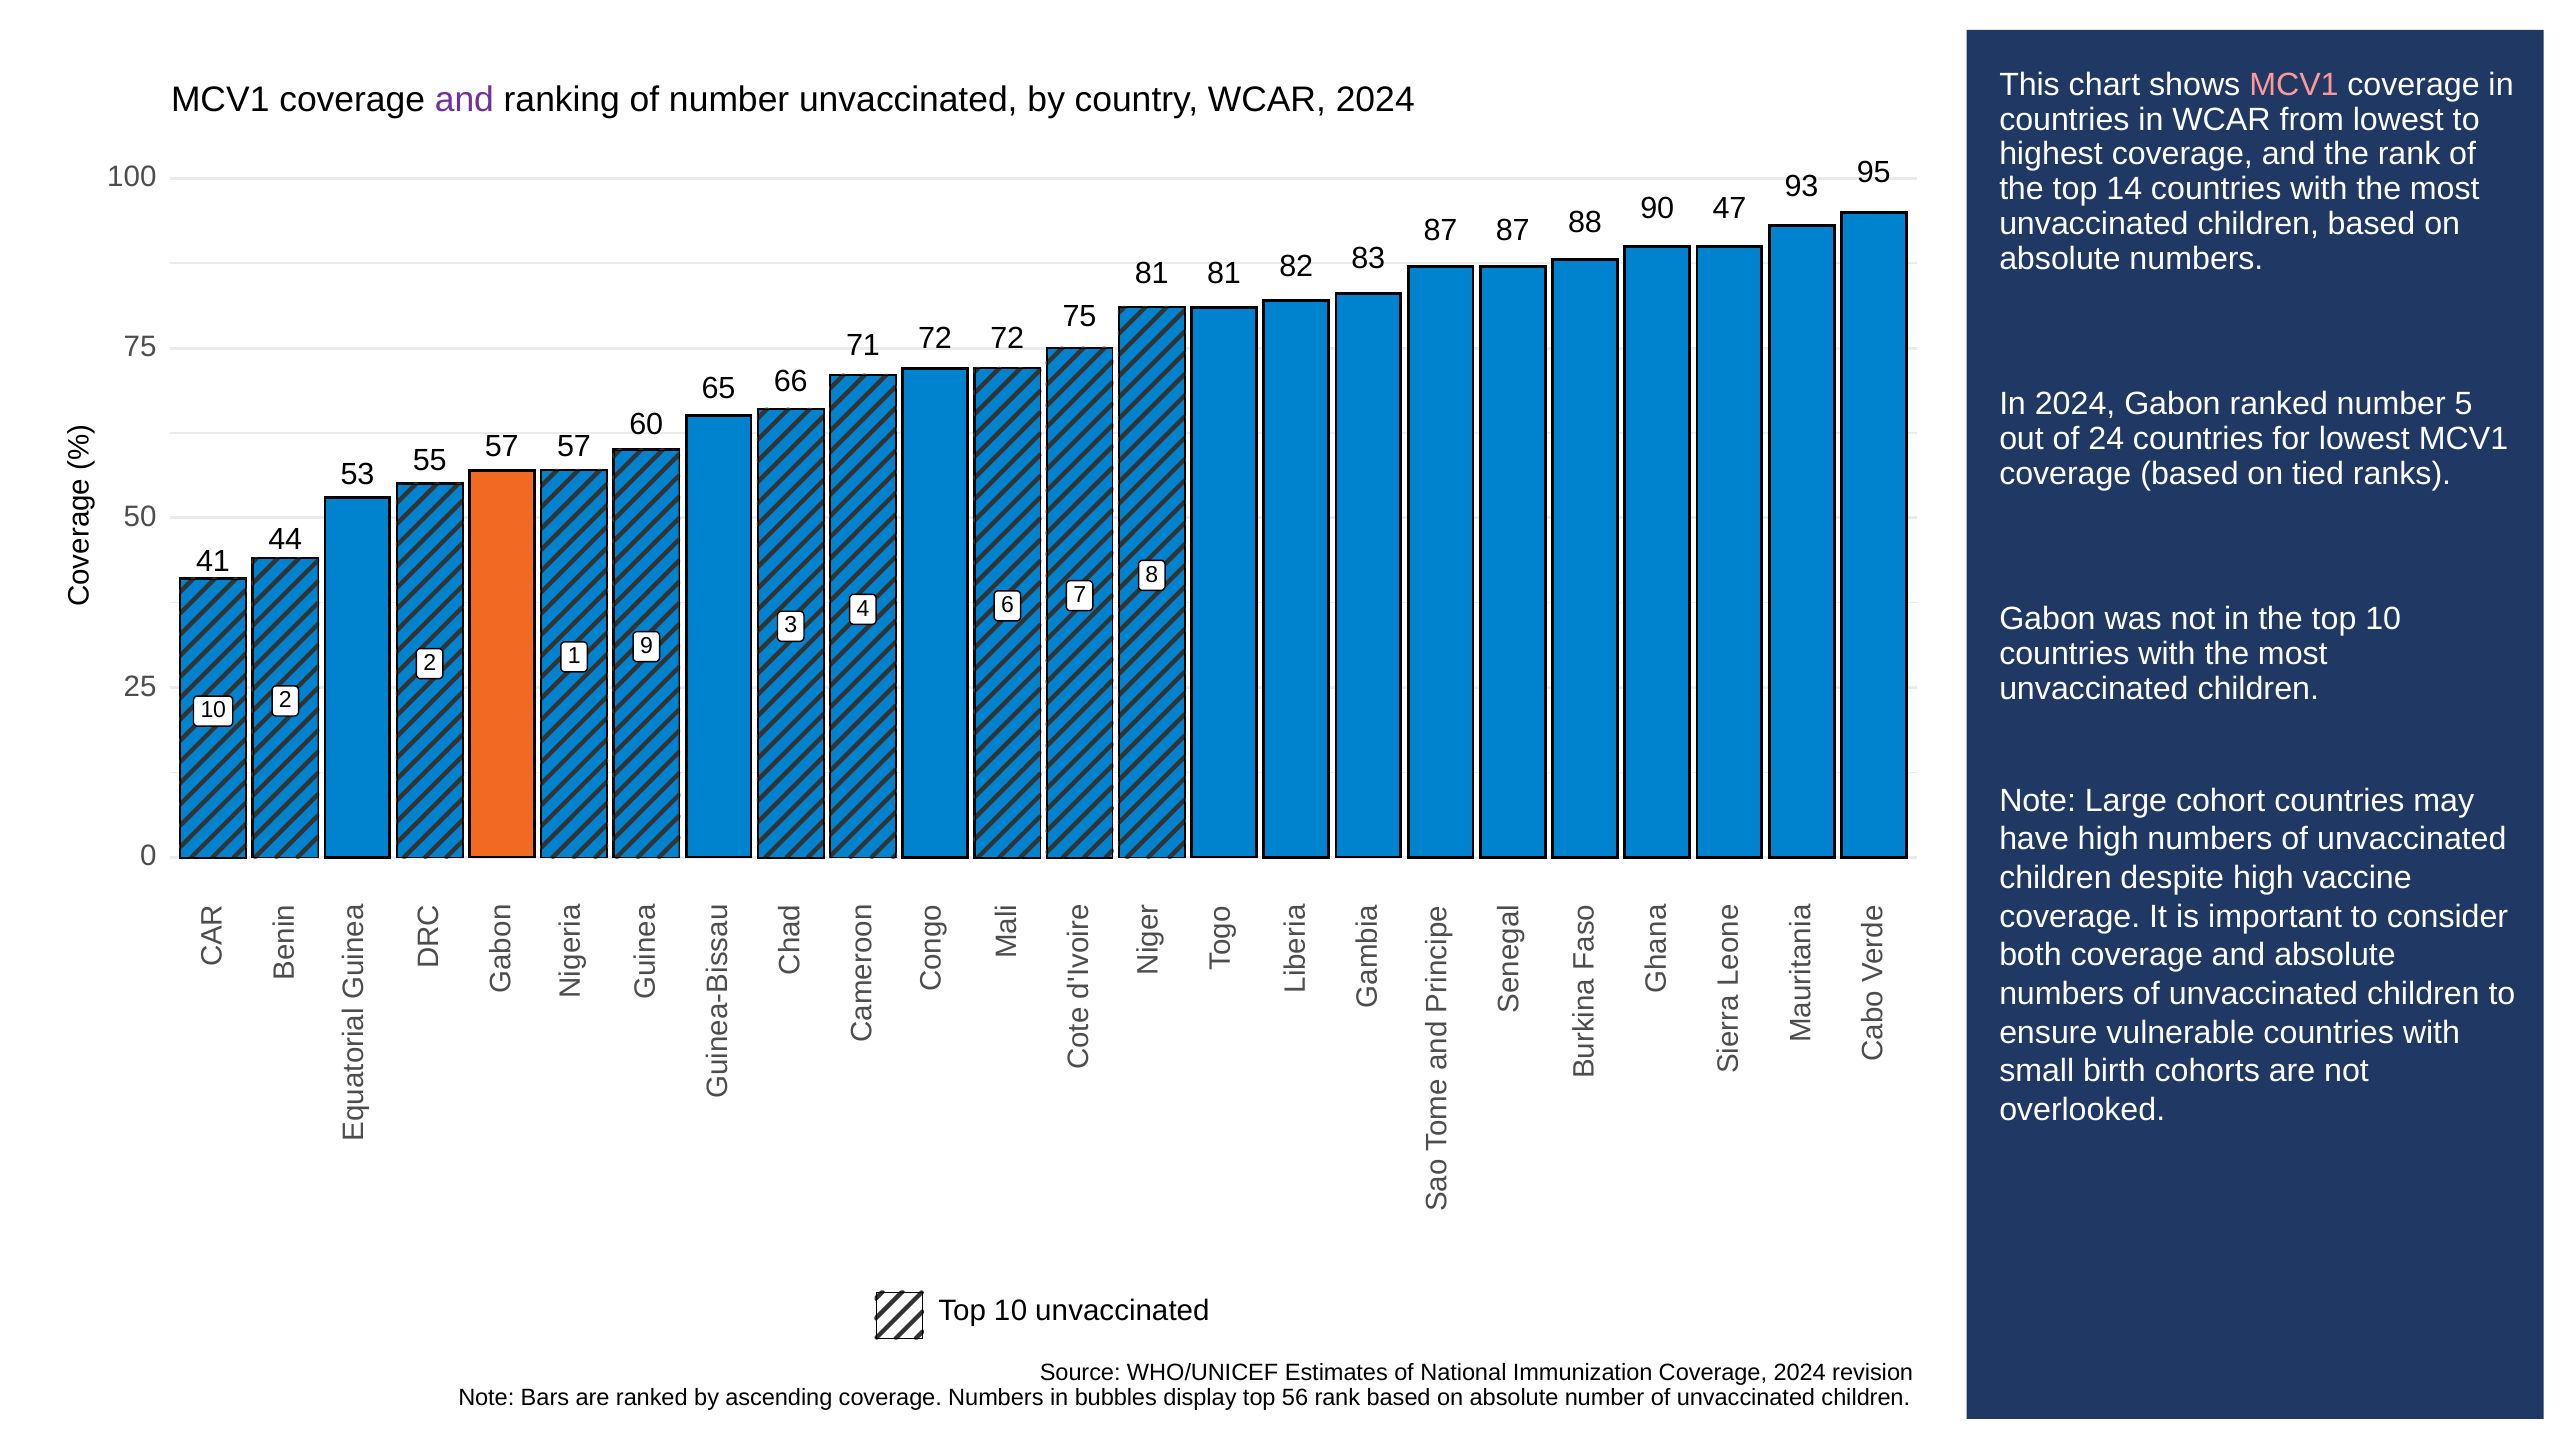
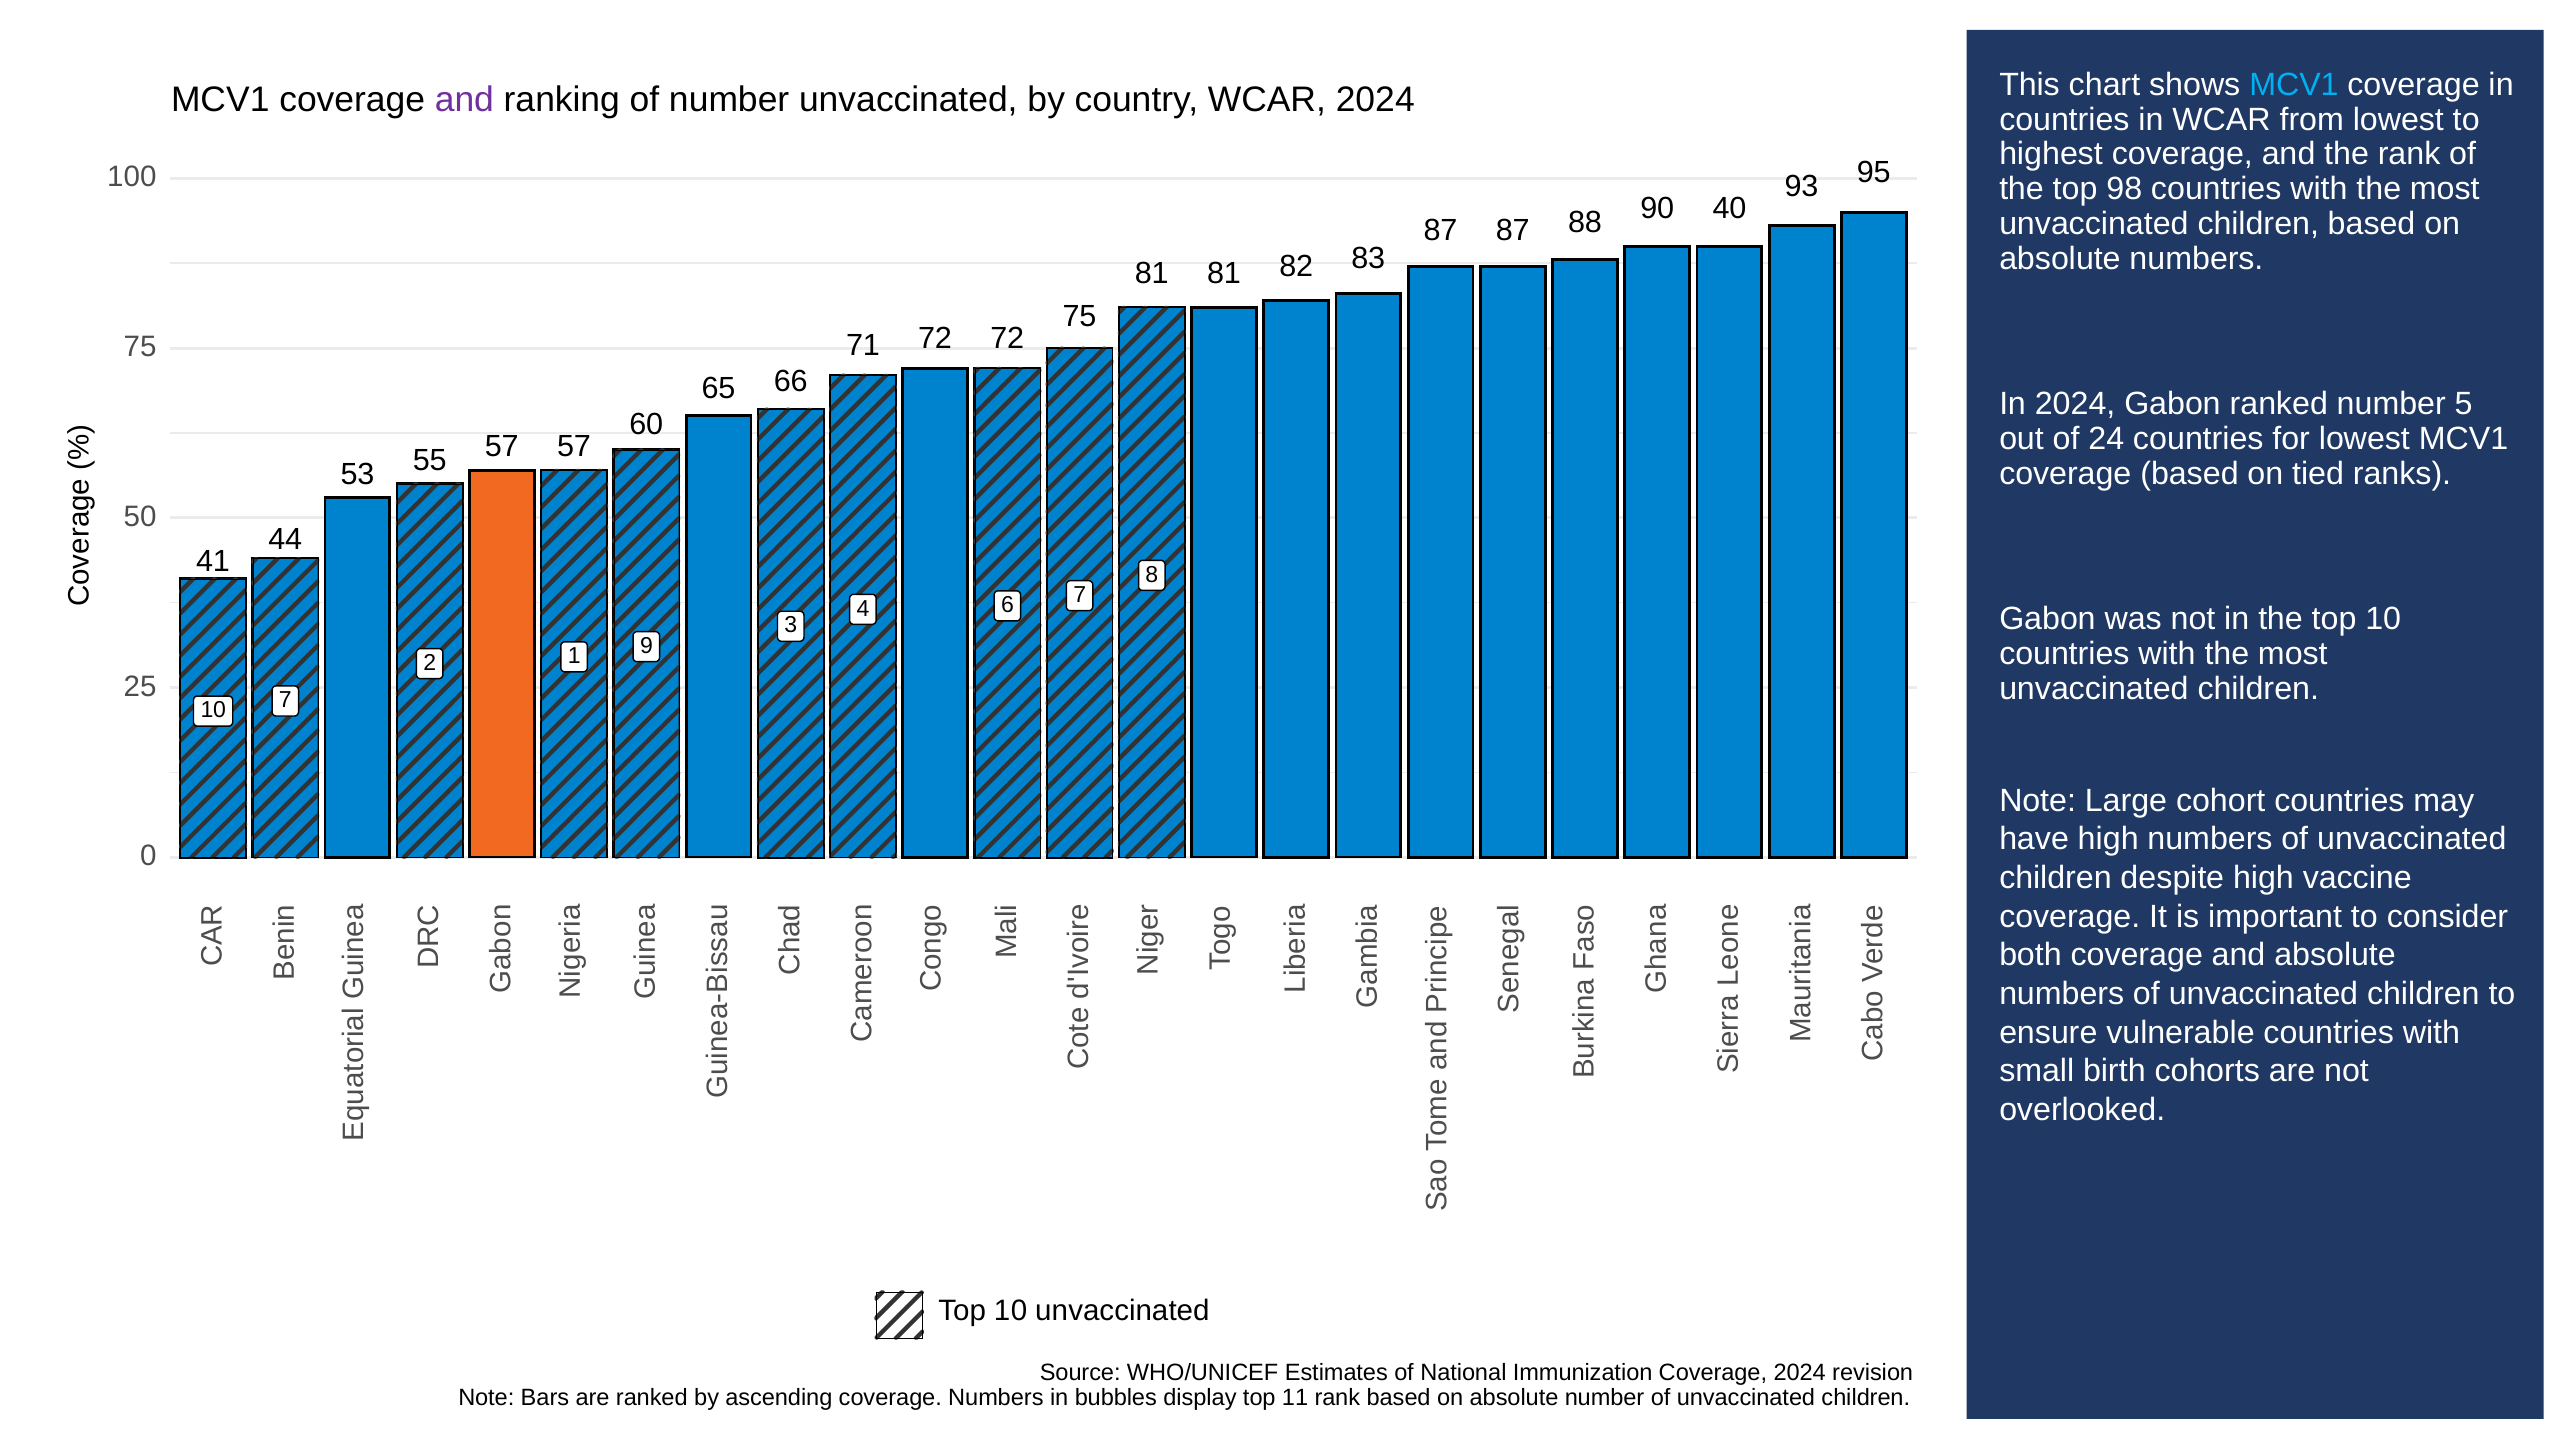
MCV1 at (2294, 85) colour: pink -> light blue
14: 14 -> 98
47: 47 -> 40
10 2: 2 -> 7
56: 56 -> 11
